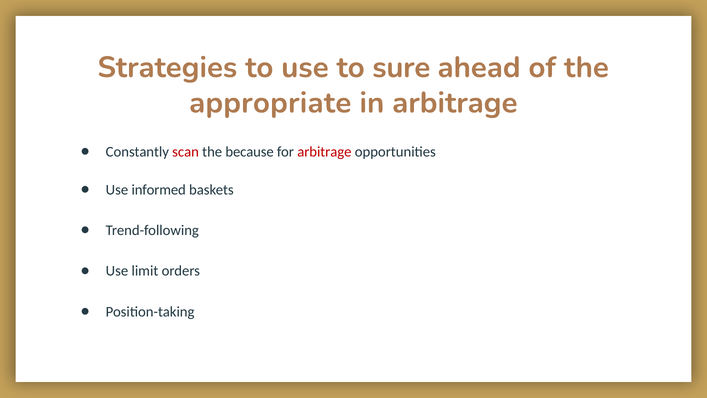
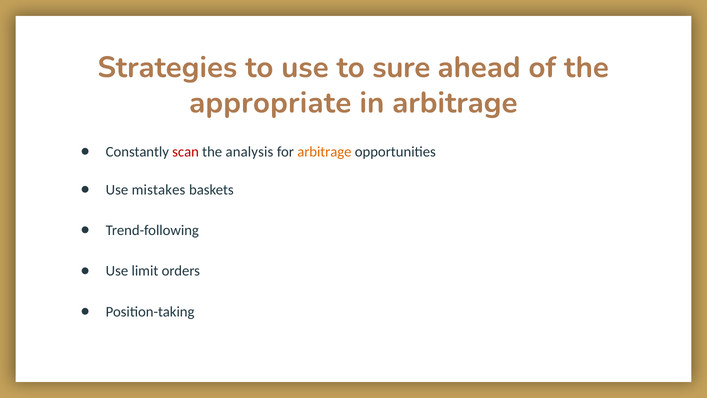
because: because -> analysis
arbitrage at (324, 152) colour: red -> orange
informed: informed -> mistakes
